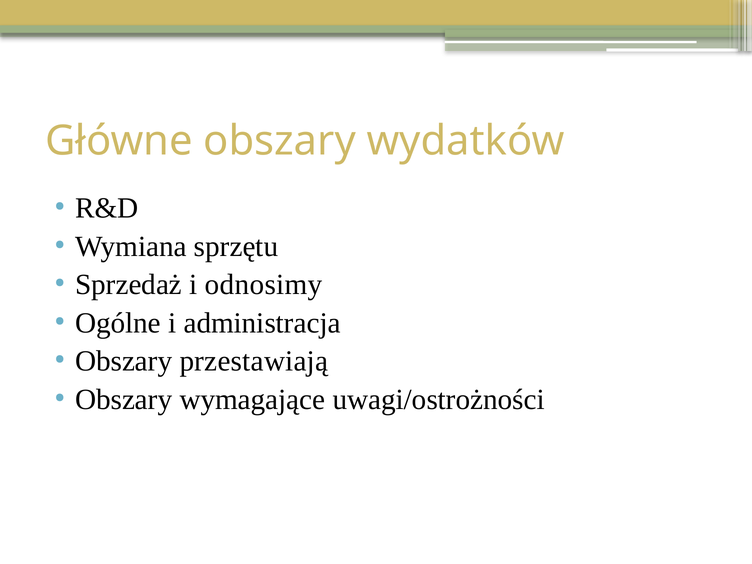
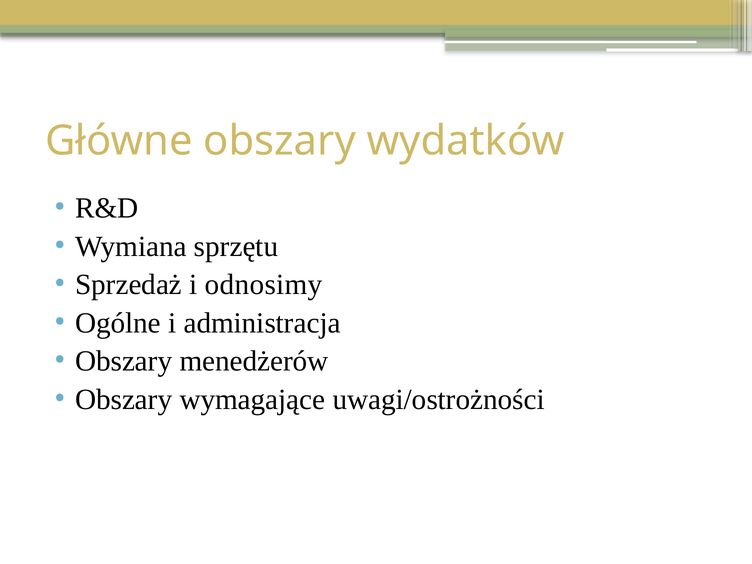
przestawiają: przestawiają -> menedżerów
